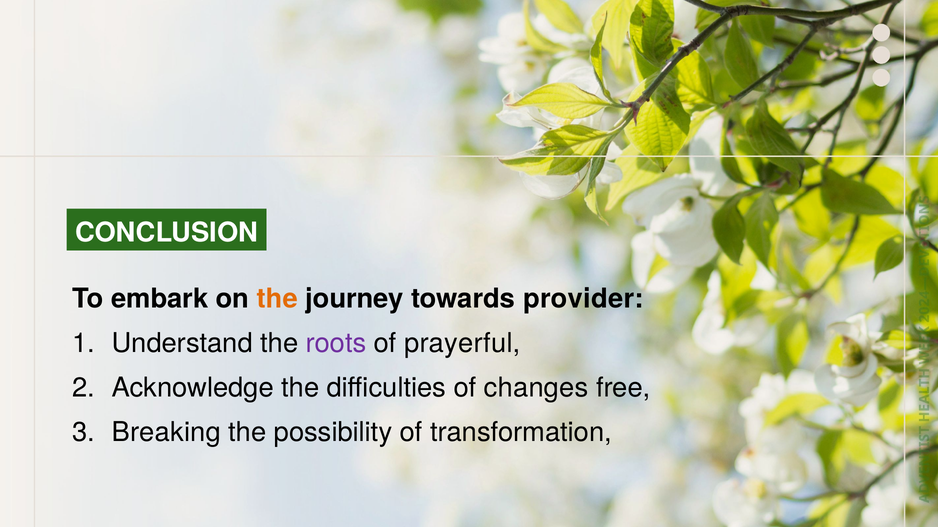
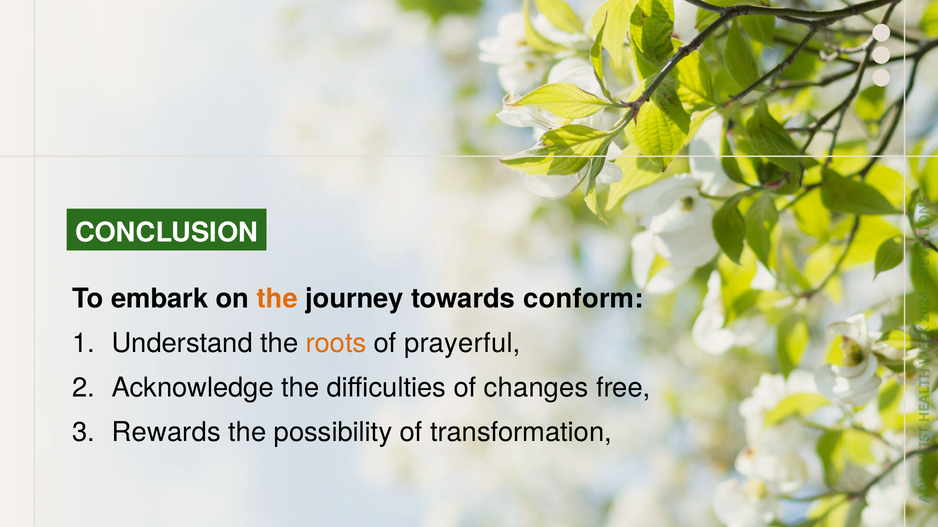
provider: provider -> conform
roots colour: purple -> orange
Breaking: Breaking -> Rewards
